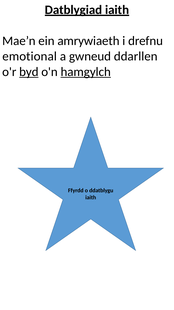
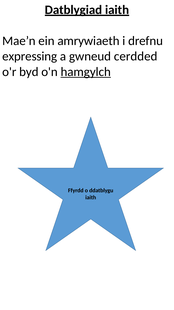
emotional: emotional -> expressing
ddarllen: ddarllen -> cerdded
byd underline: present -> none
